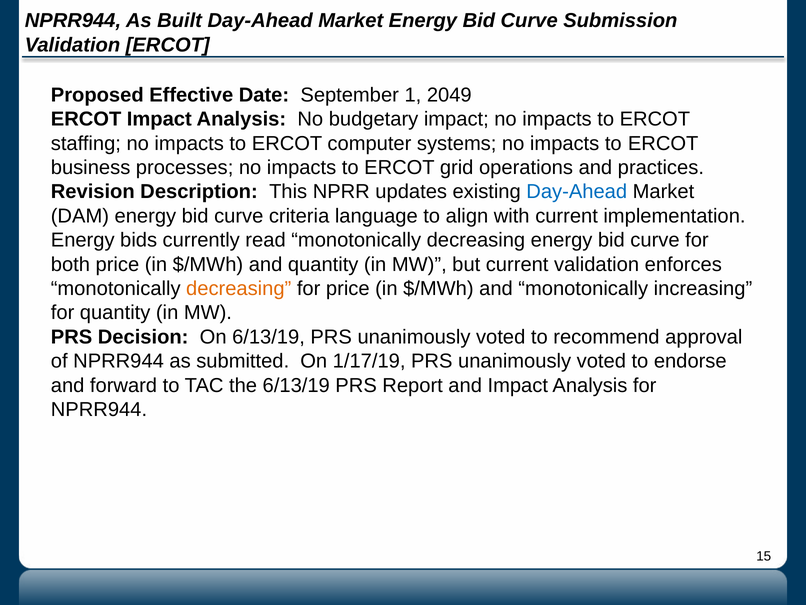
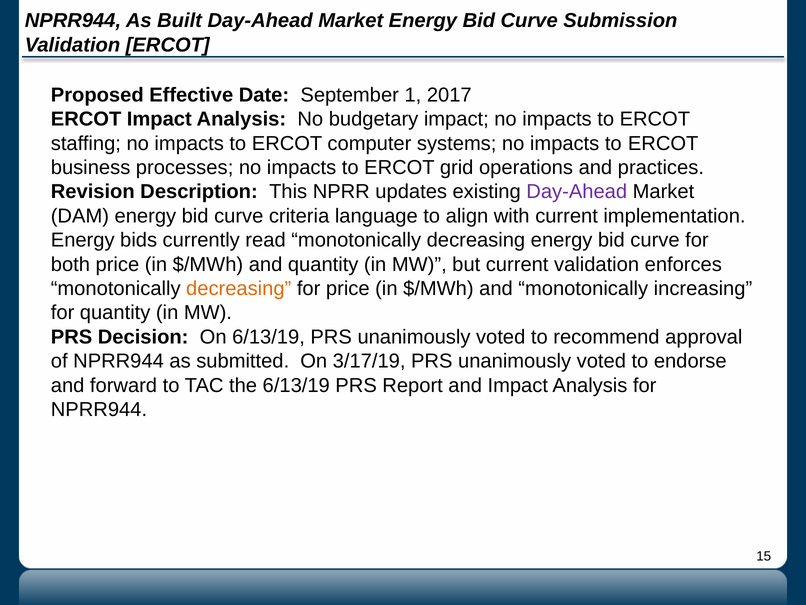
2049: 2049 -> 2017
Day-Ahead at (577, 192) colour: blue -> purple
1/17/19: 1/17/19 -> 3/17/19
